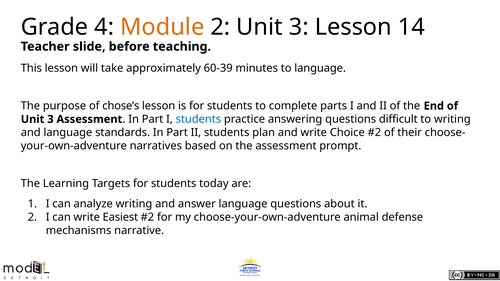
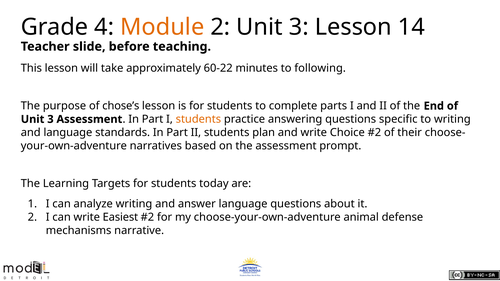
60-39: 60-39 -> 60-22
to language: language -> following
students at (198, 119) colour: blue -> orange
difficult: difficult -> specific
